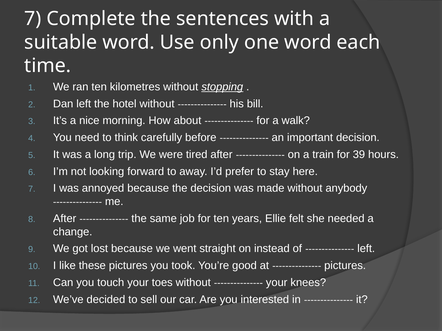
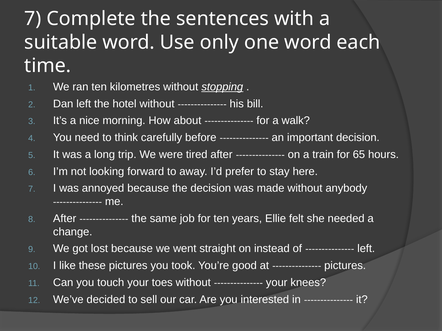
39: 39 -> 65
